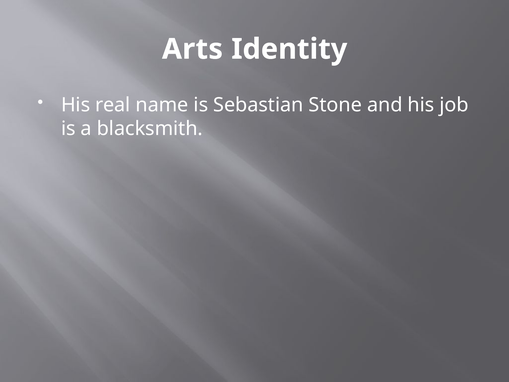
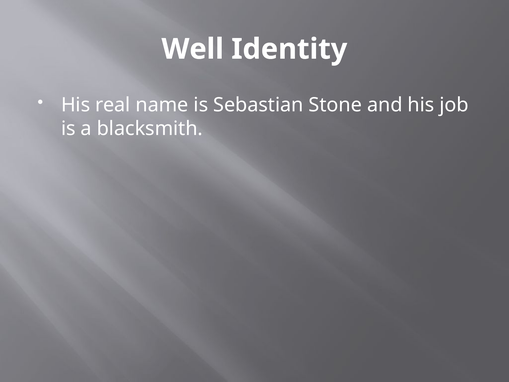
Arts: Arts -> Well
